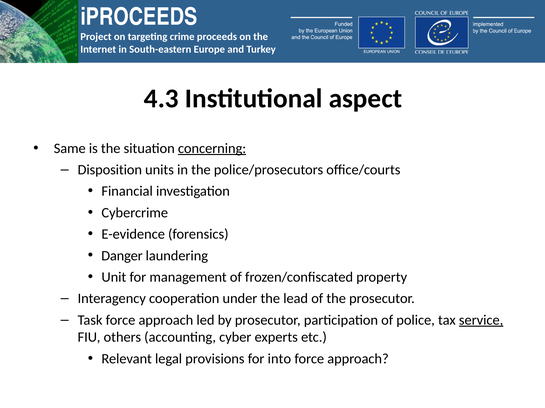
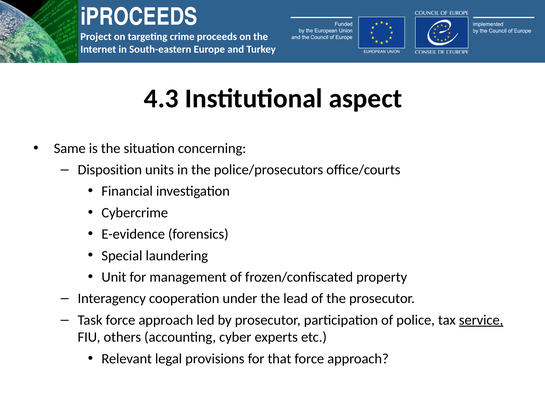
concerning underline: present -> none
Danger: Danger -> Special
into: into -> that
